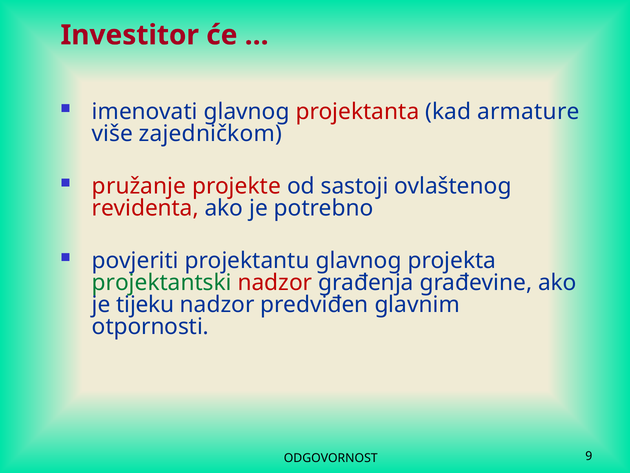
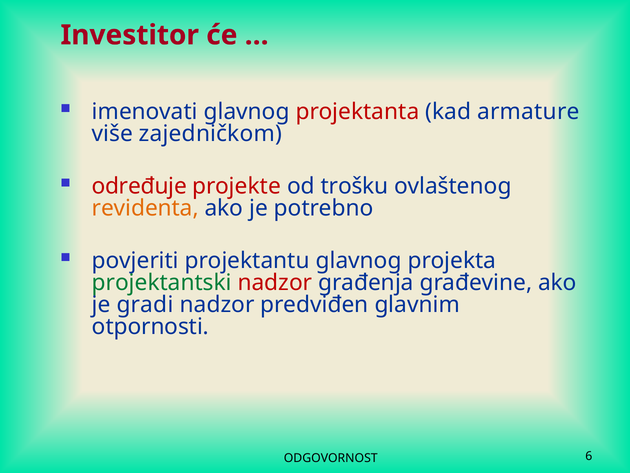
pružanje: pružanje -> određuje
sastoji: sastoji -> trošku
revidenta colour: red -> orange
tijeku: tijeku -> gradi
9: 9 -> 6
